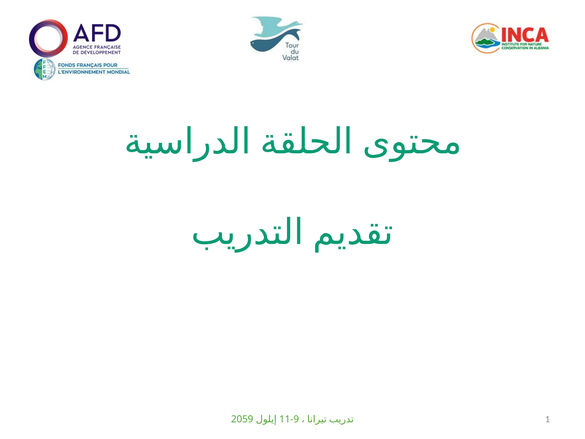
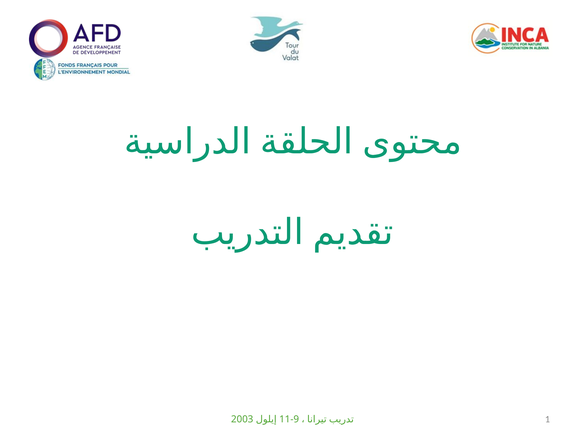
2059: 2059 -> 2003
